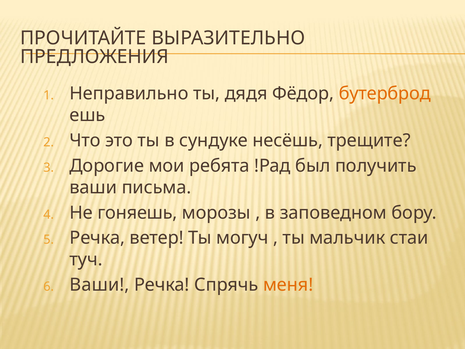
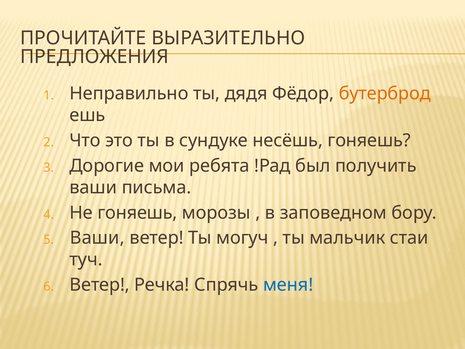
несёшь трещите: трещите -> гоняешь
Речка at (97, 238): Речка -> Ваши
Ваши at (99, 285): Ваши -> Ветер
меня colour: orange -> blue
